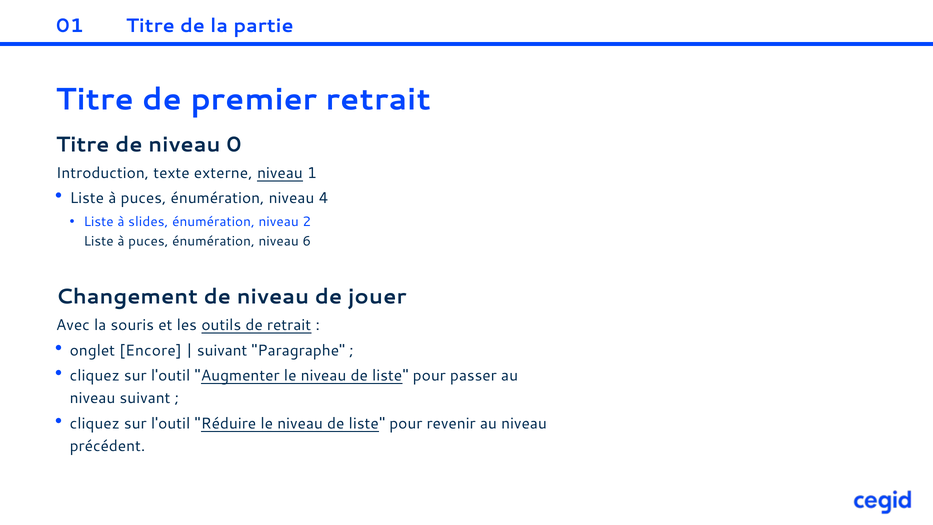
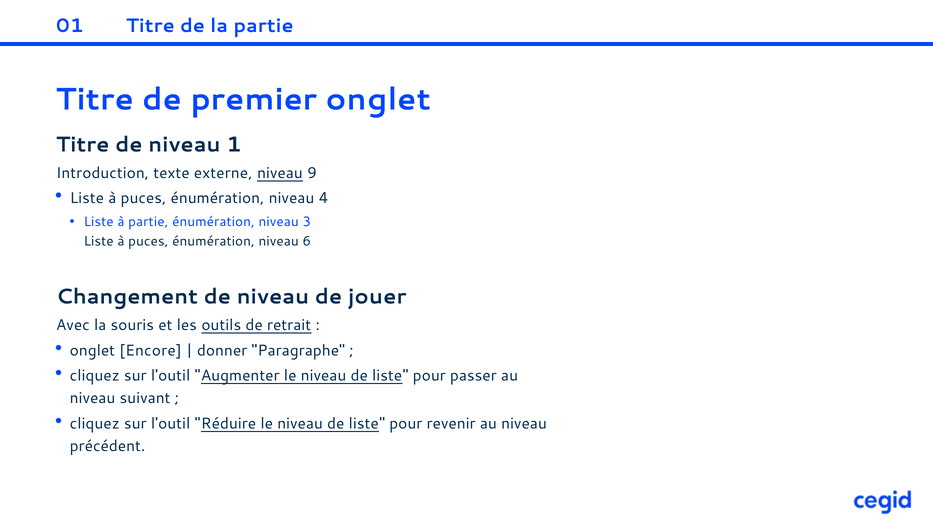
premier retrait: retrait -> onglet
0: 0 -> 1
1: 1 -> 9
à slides: slides -> partie
2: 2 -> 3
suivant at (222, 350): suivant -> donner
